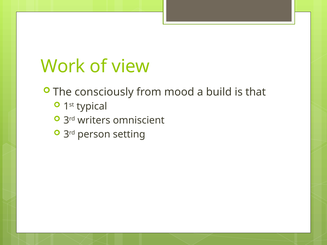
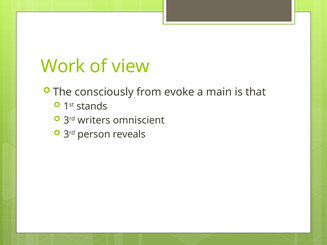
mood: mood -> evoke
build: build -> main
typical: typical -> stands
setting: setting -> reveals
